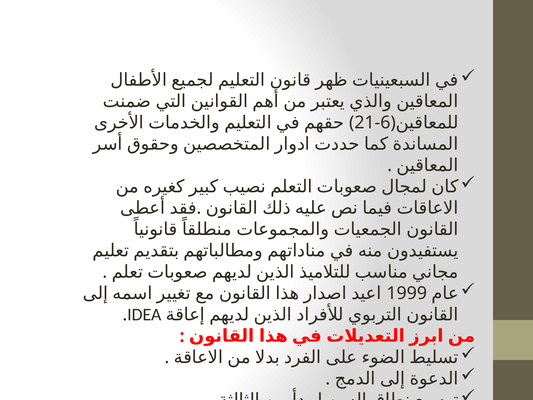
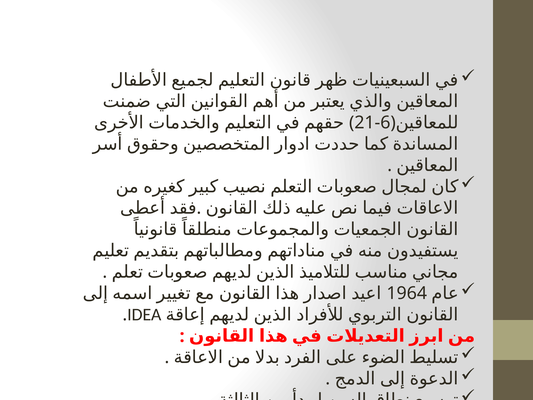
1999: 1999 -> 1964
